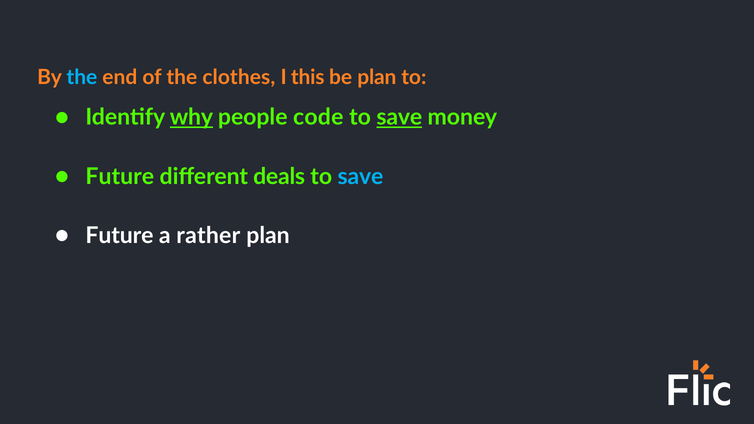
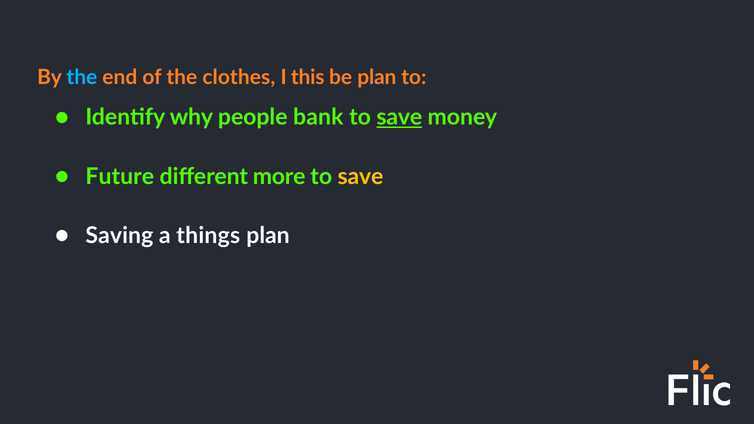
why underline: present -> none
code: code -> bank
deals: deals -> more
save at (360, 177) colour: light blue -> yellow
Future at (119, 236): Future -> Saving
rather: rather -> things
